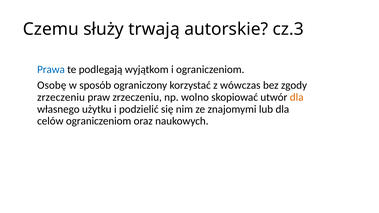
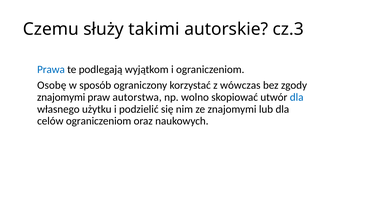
trwają: trwają -> takimi
zrzeczeniu at (61, 97): zrzeczeniu -> znajomymi
praw zrzeczeniu: zrzeczeniu -> autorstwa
dla at (297, 97) colour: orange -> blue
